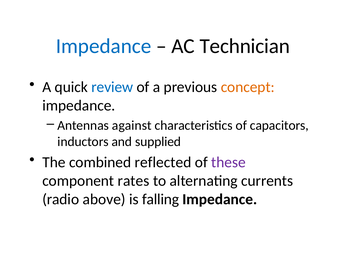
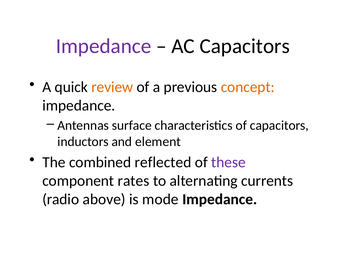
Impedance at (104, 46) colour: blue -> purple
AC Technician: Technician -> Capacitors
review colour: blue -> orange
against: against -> surface
supplied: supplied -> element
falling: falling -> mode
